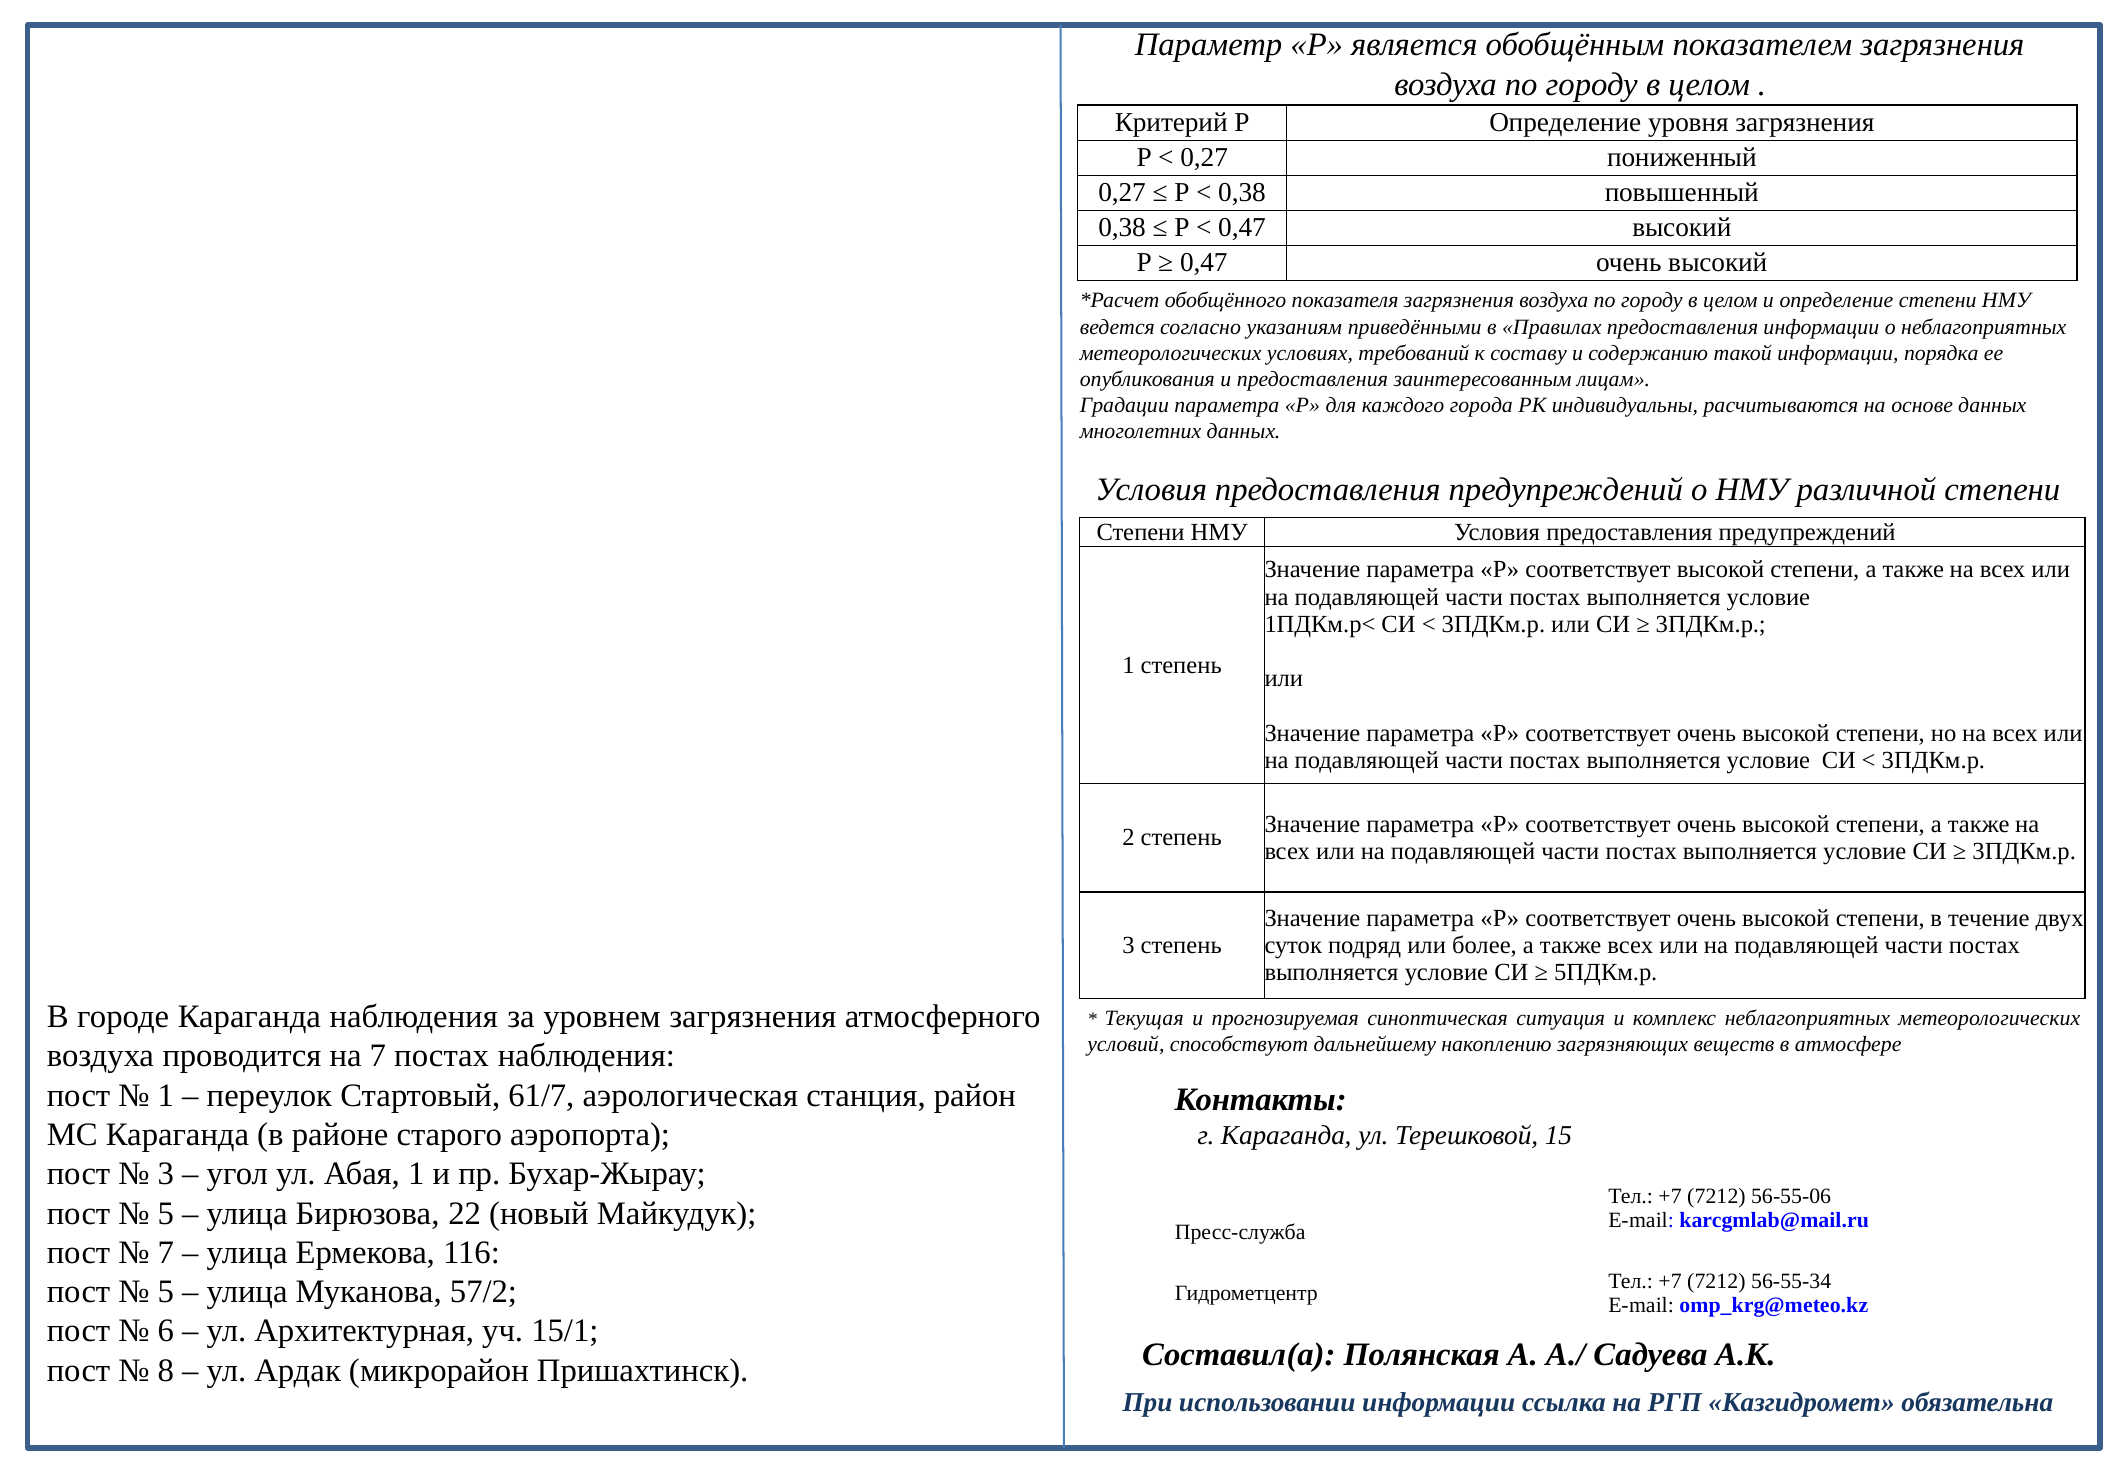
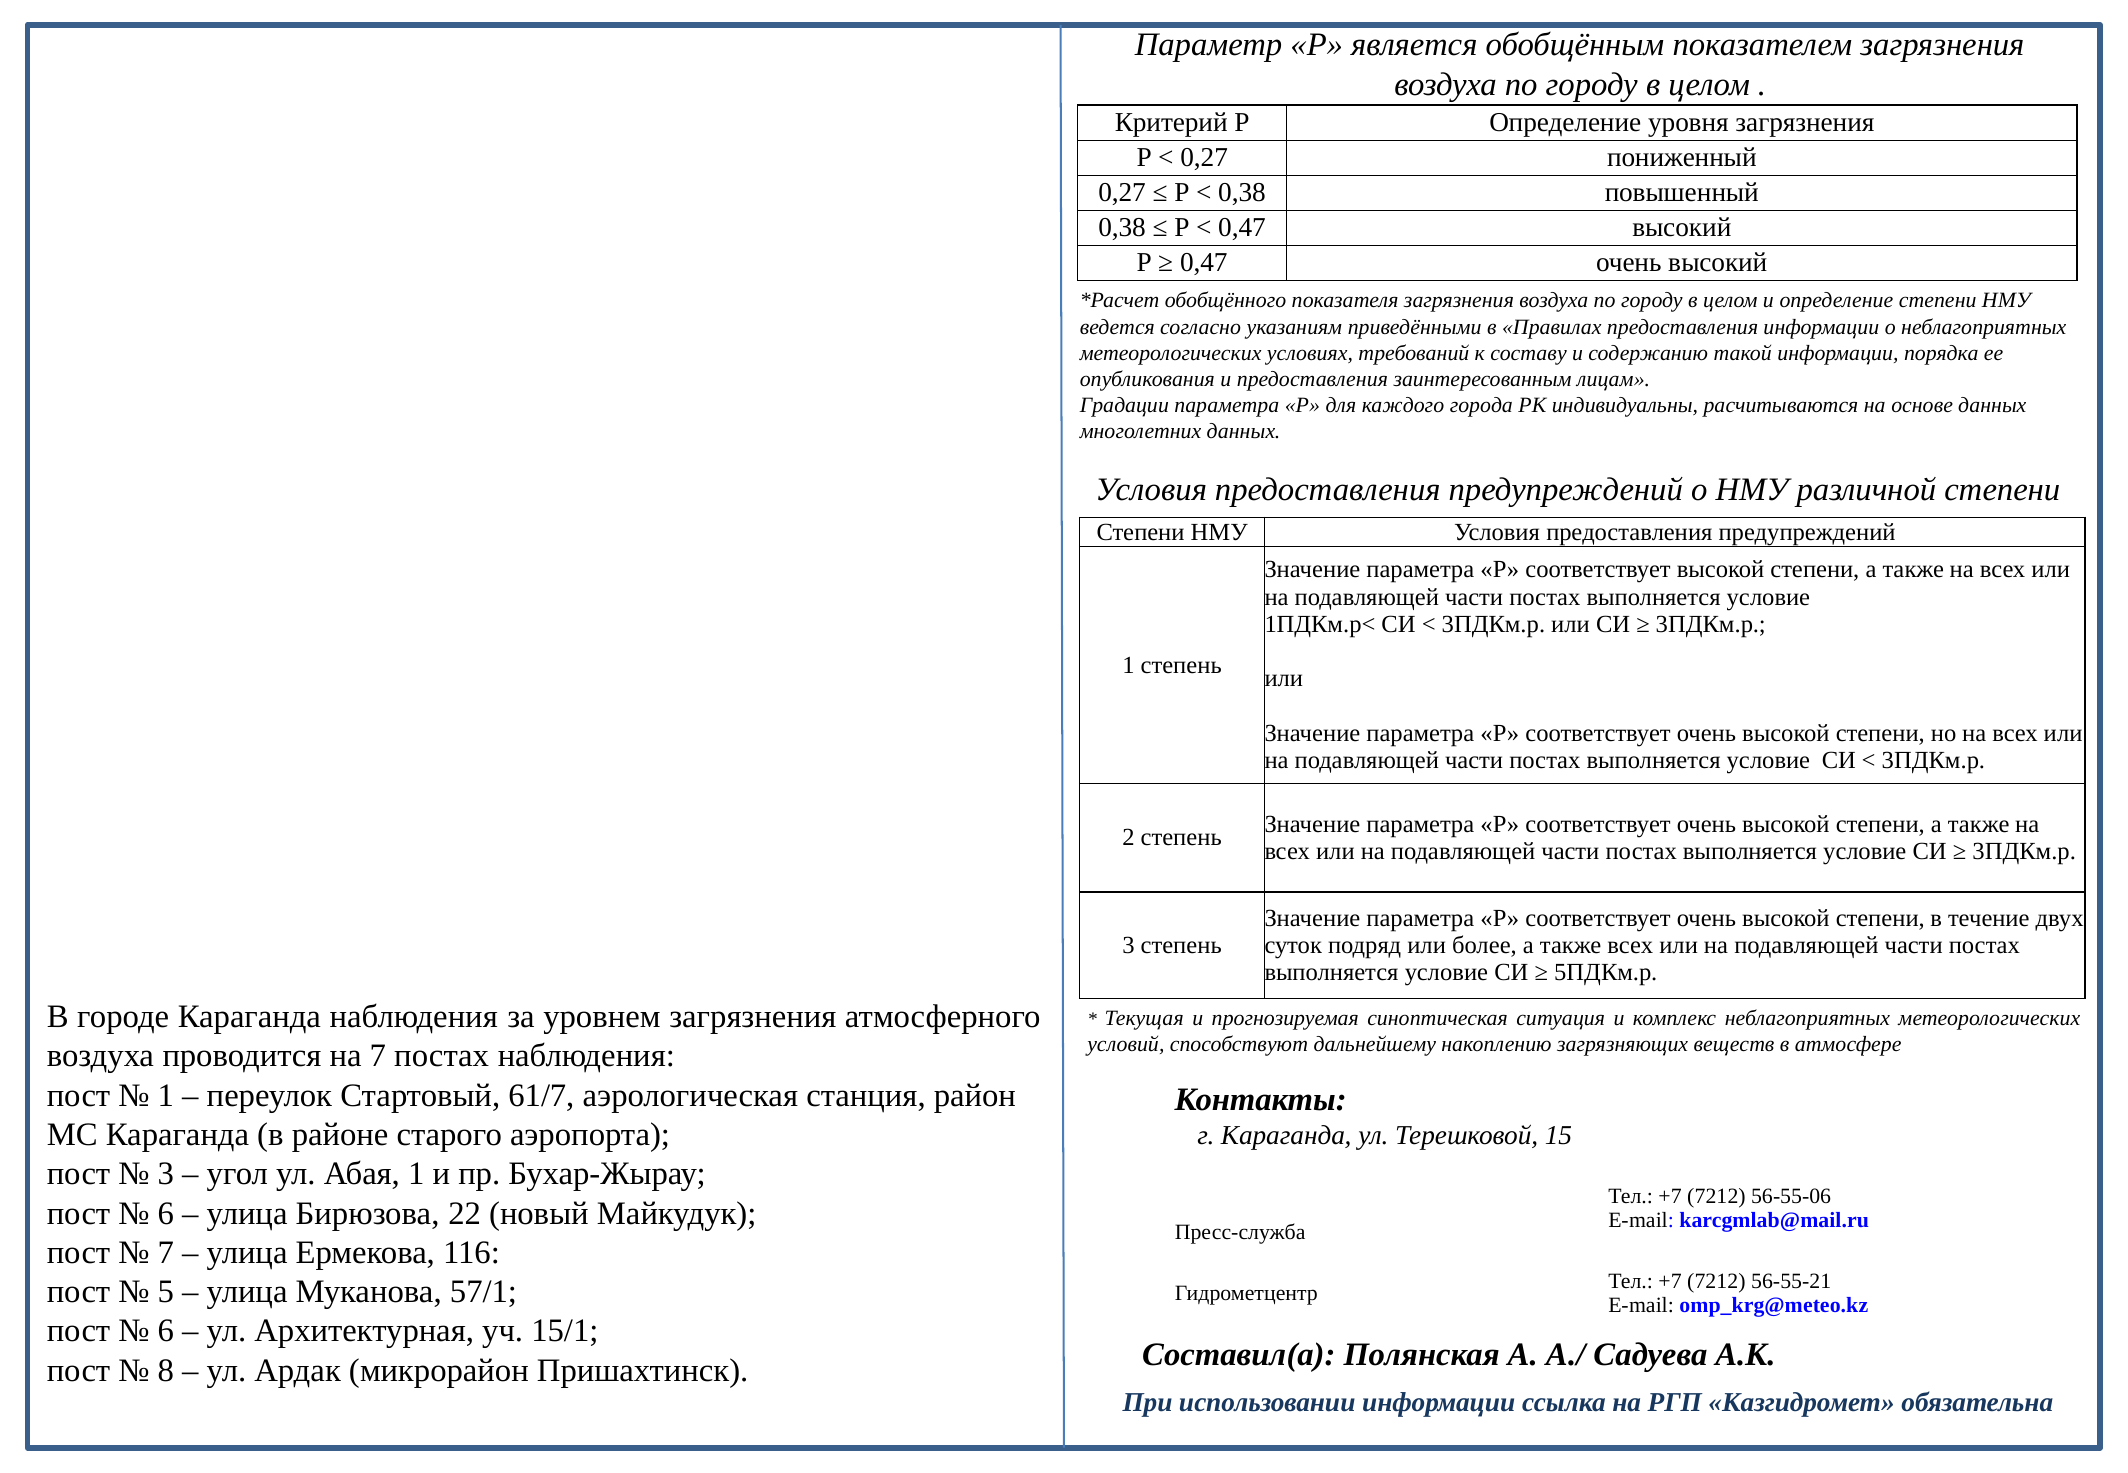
5 at (166, 1213): 5 -> 6
56-55-34: 56-55-34 -> 56-55-21
57/2: 57/2 -> 57/1
